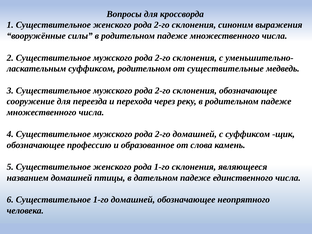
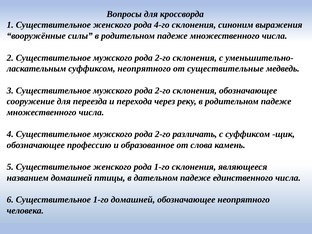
женского рода 2-го: 2-го -> 4-го
суффиксом родительном: родительном -> неопрятного
2-го домашней: домашней -> различать
